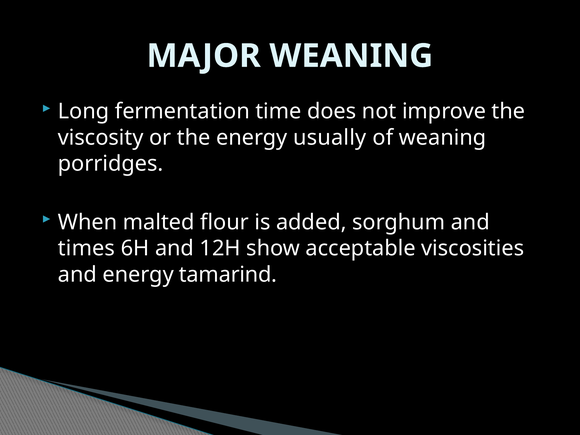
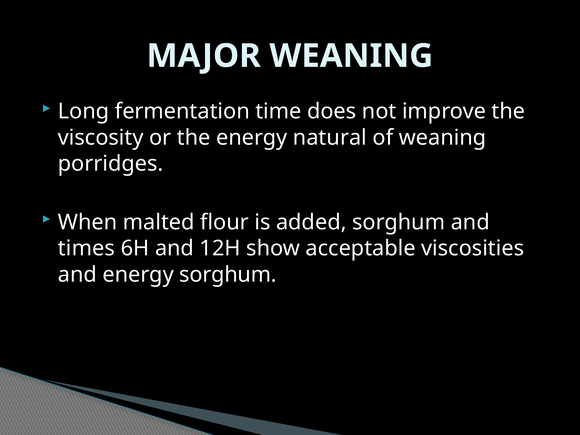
usually: usually -> natural
energy tamarind: tamarind -> sorghum
